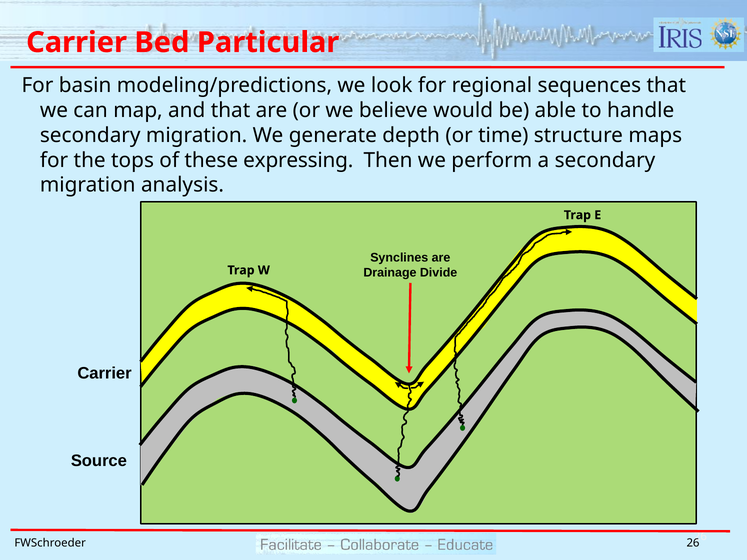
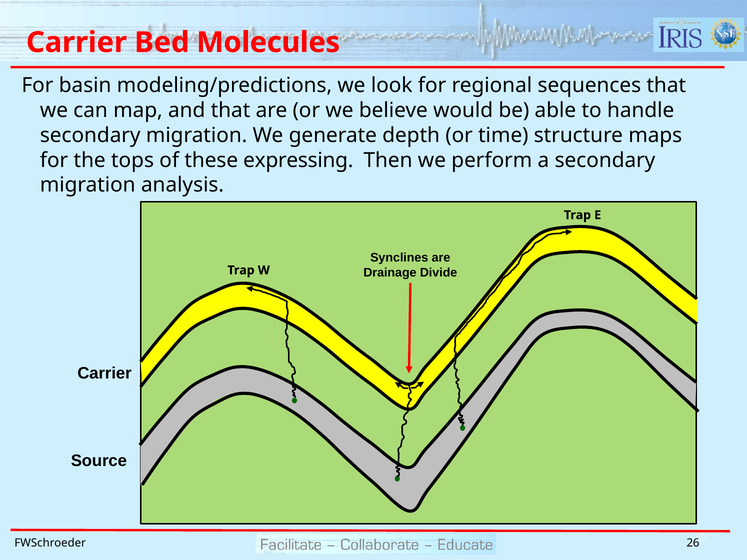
Particular: Particular -> Molecules
